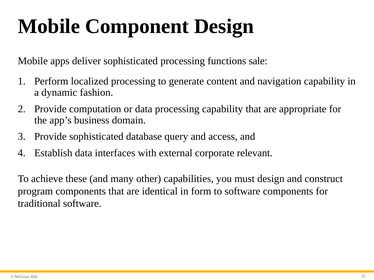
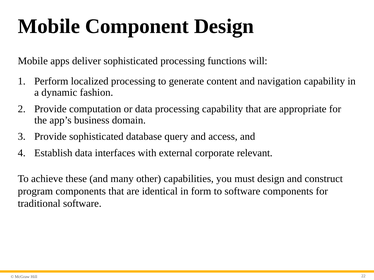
sale: sale -> will
